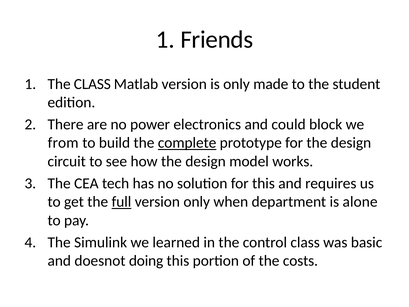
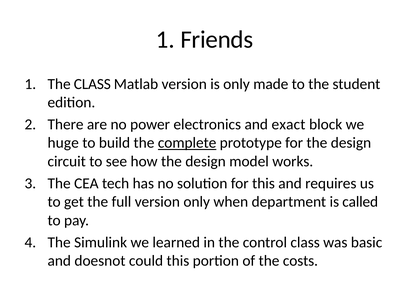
could: could -> exact
from: from -> huge
full underline: present -> none
alone: alone -> called
doing: doing -> could
